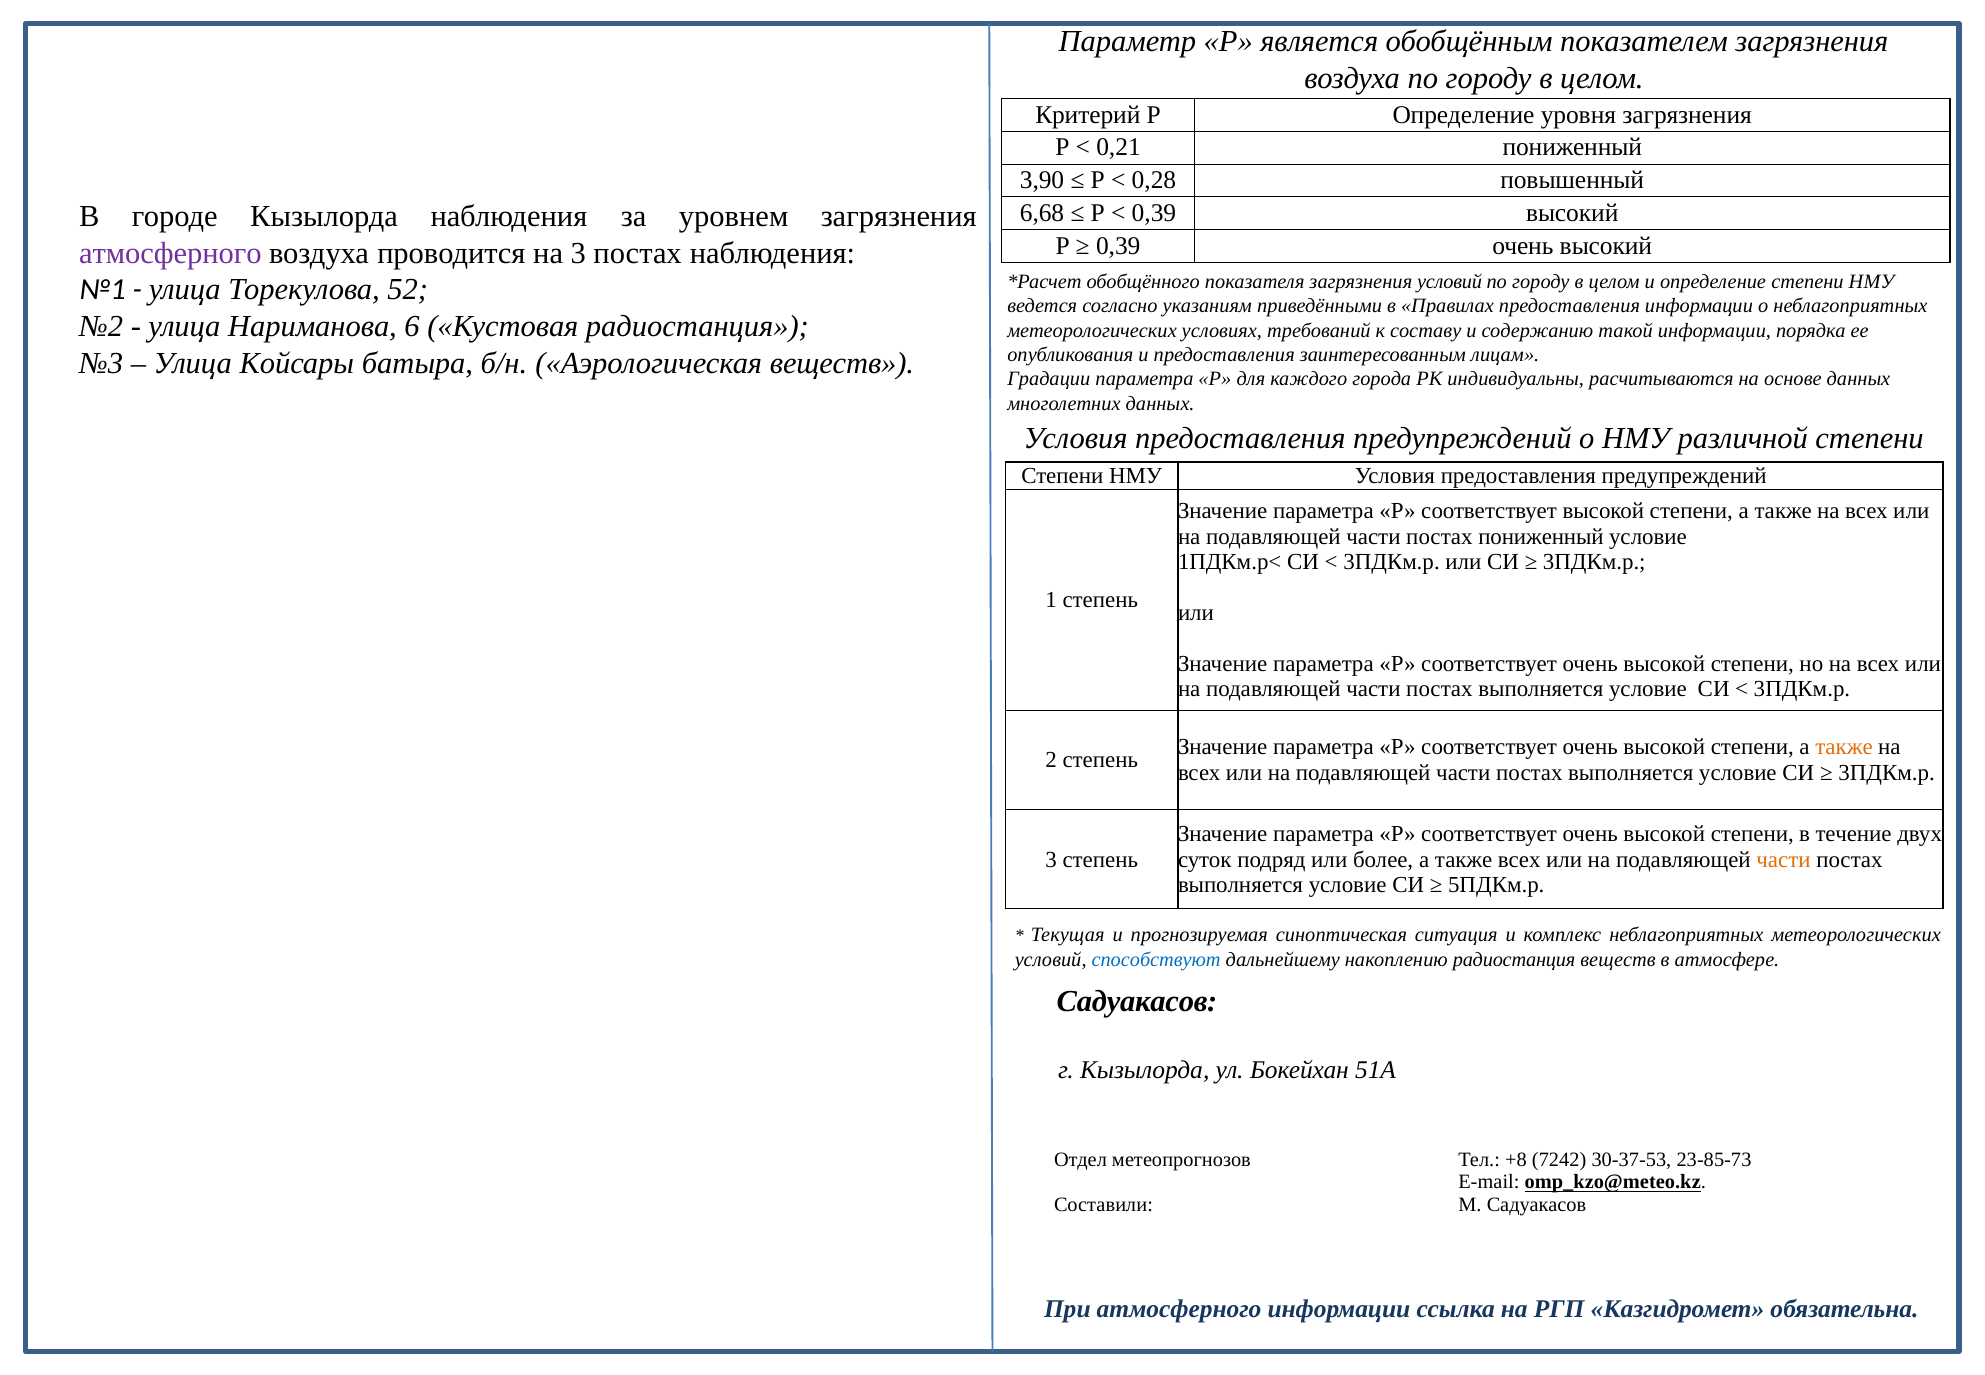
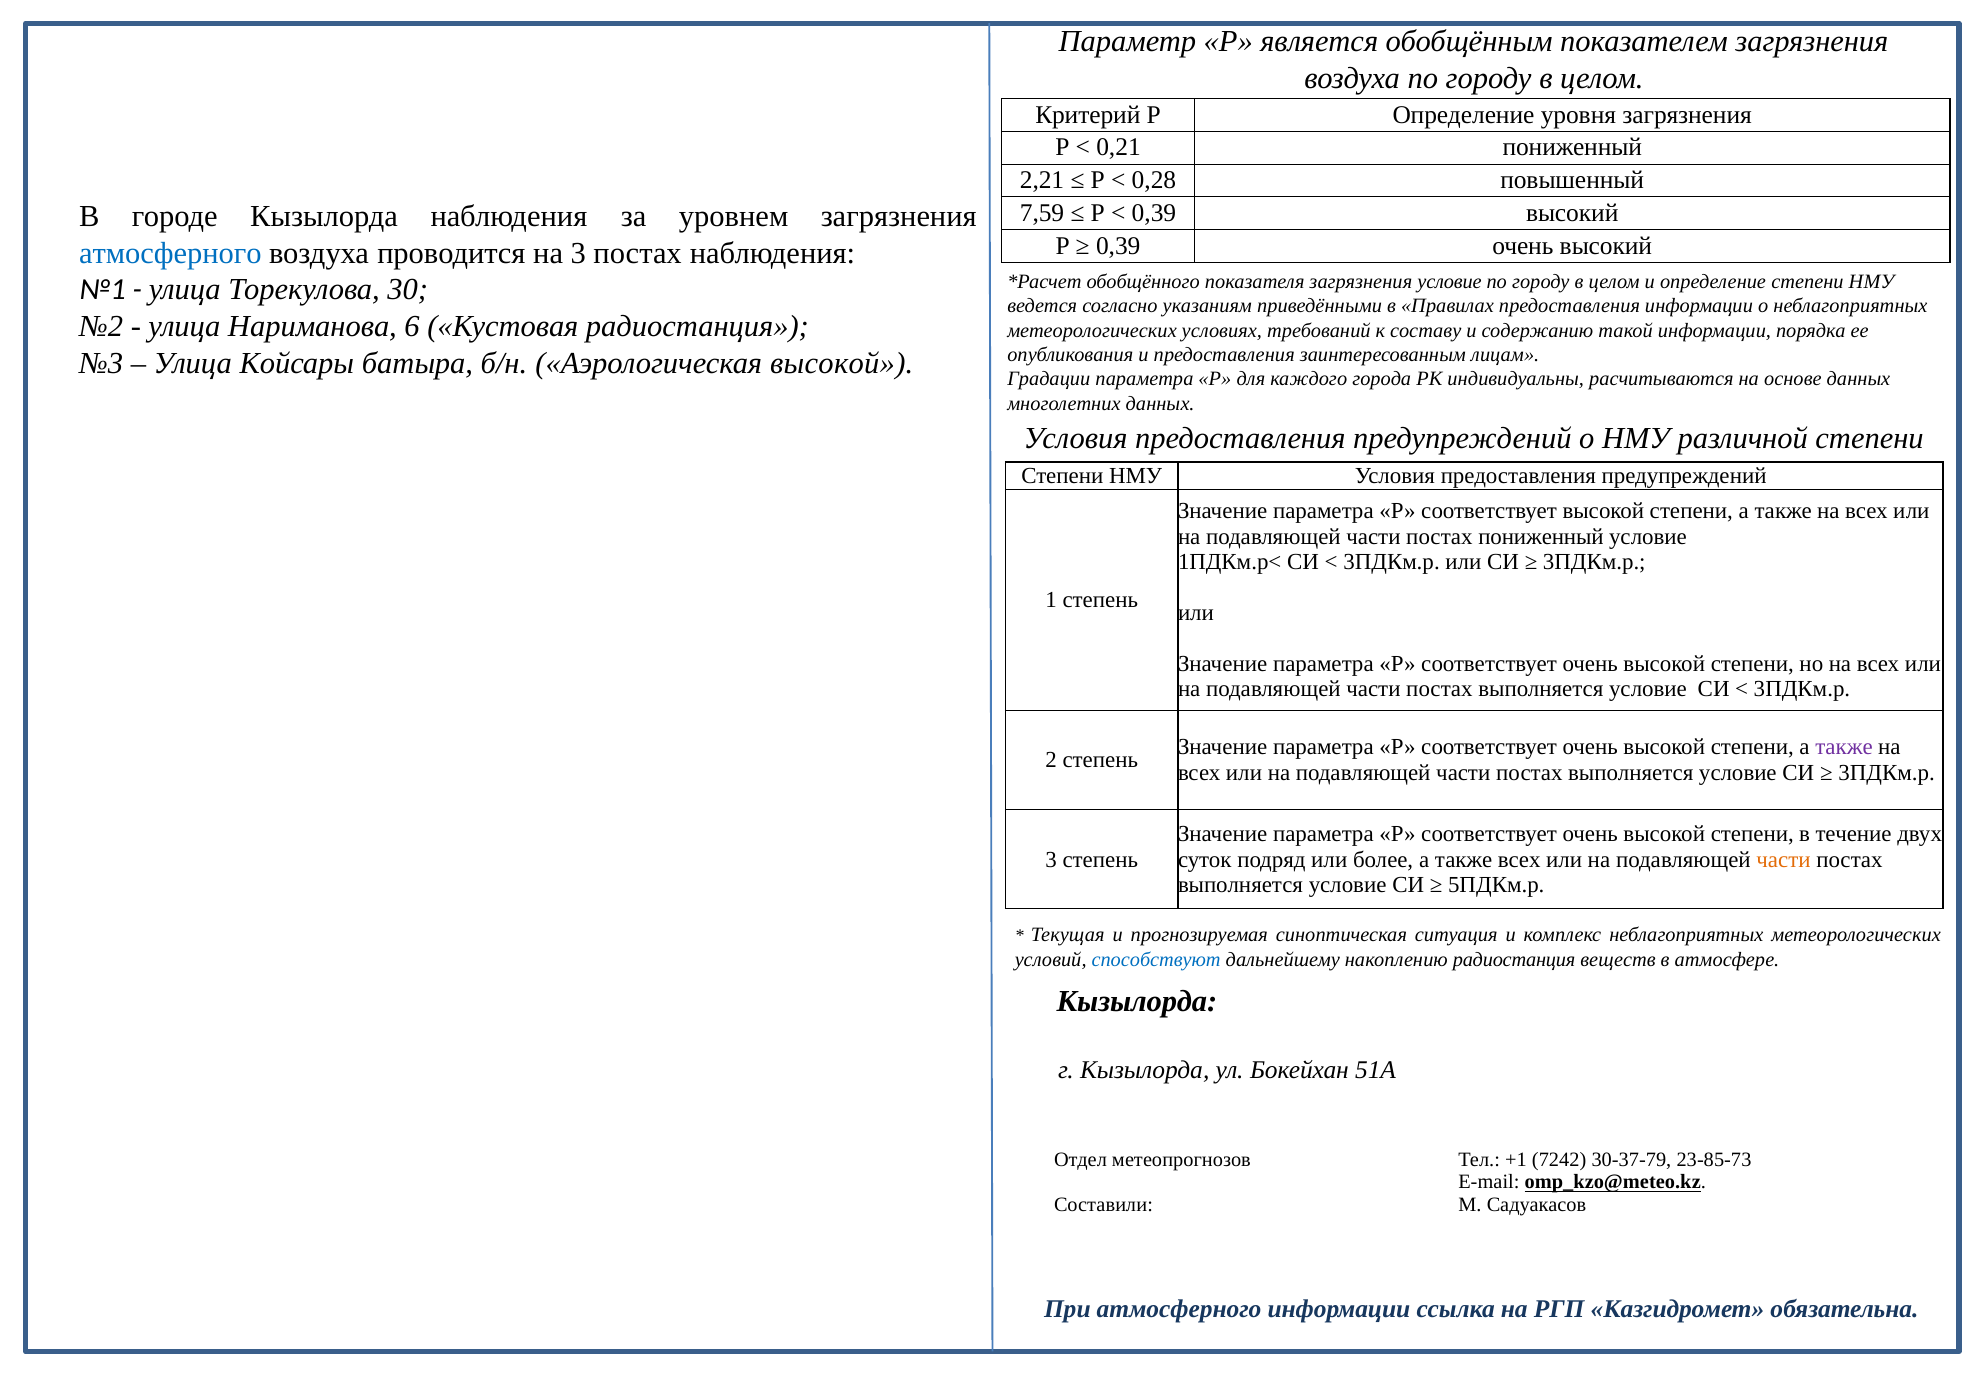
3,90: 3,90 -> 2,21
6,68: 6,68 -> 7,59
атмосферного at (170, 253) colour: purple -> blue
загрязнения условий: условий -> условие
52: 52 -> 30
Аэрологическая веществ: веществ -> высокой
также at (1844, 747) colour: orange -> purple
Садуакасов at (1137, 1000): Садуакасов -> Кызылорда
+8: +8 -> +1
30-37-53: 30-37-53 -> 30-37-79
